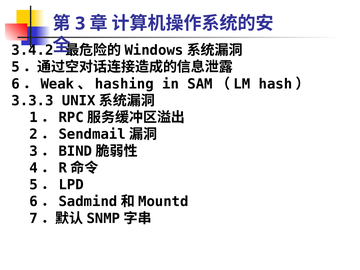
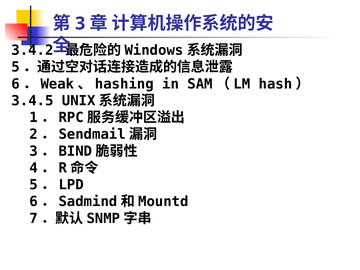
3.3.3: 3.3.3 -> 3.4.5
